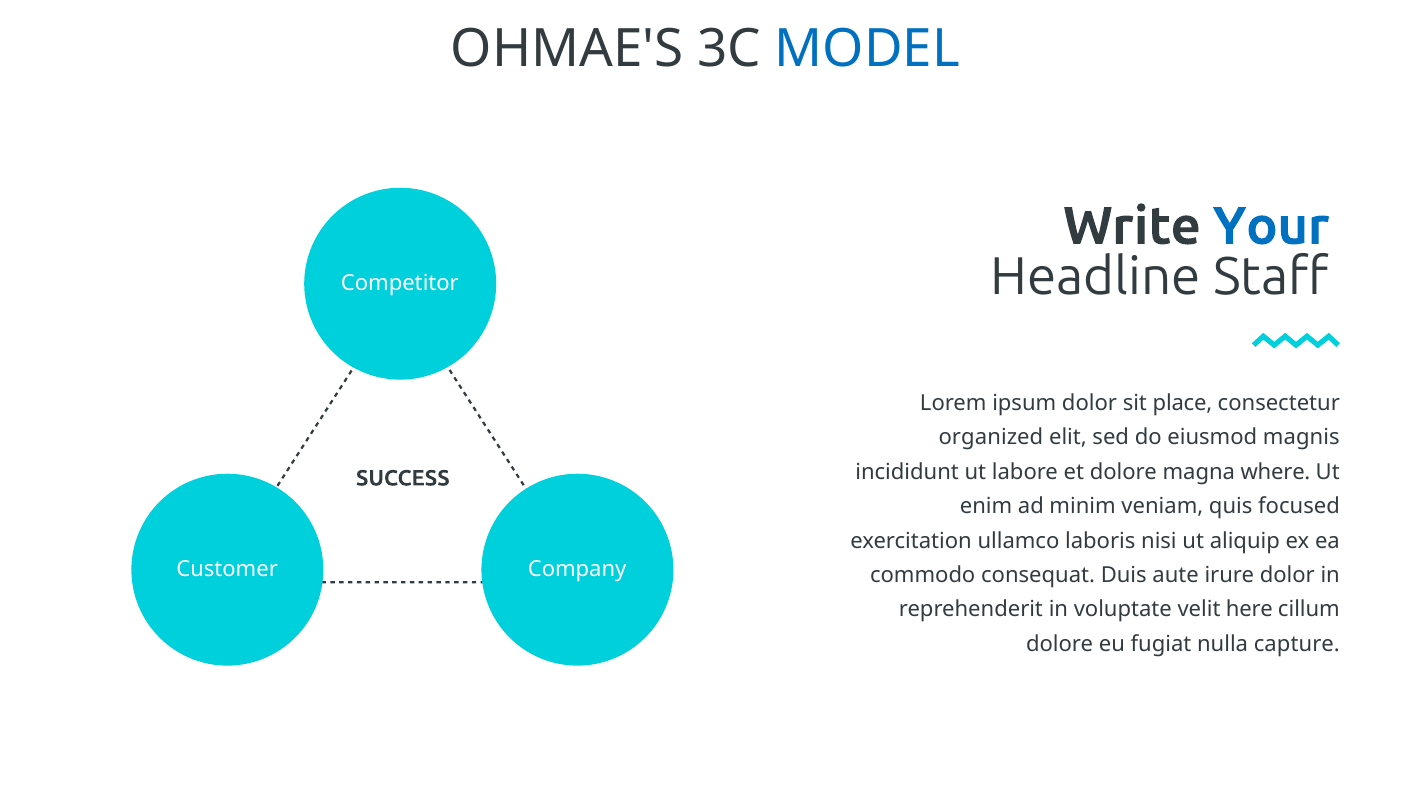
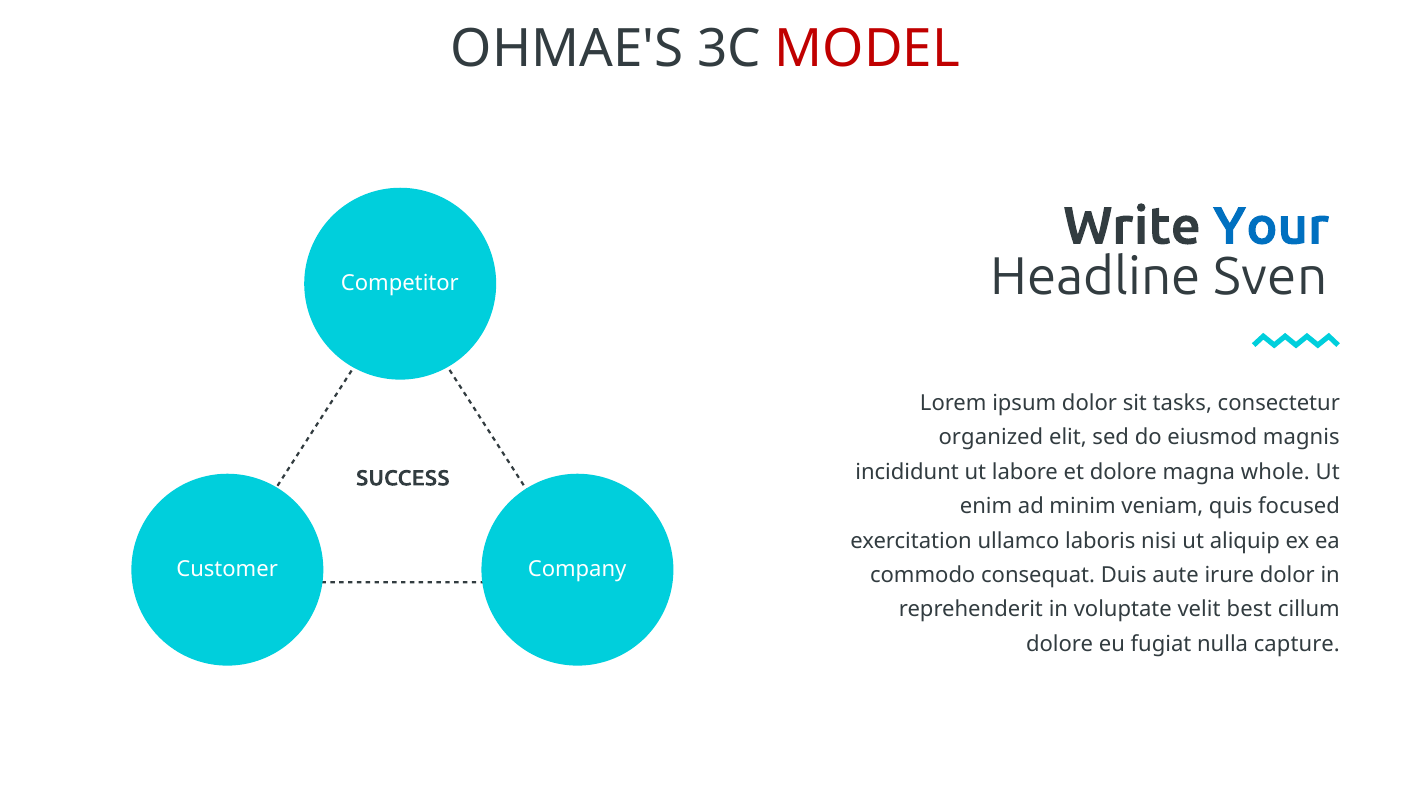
MODEL colour: blue -> red
Staff: Staff -> Sven
place: place -> tasks
where: where -> whole
here: here -> best
